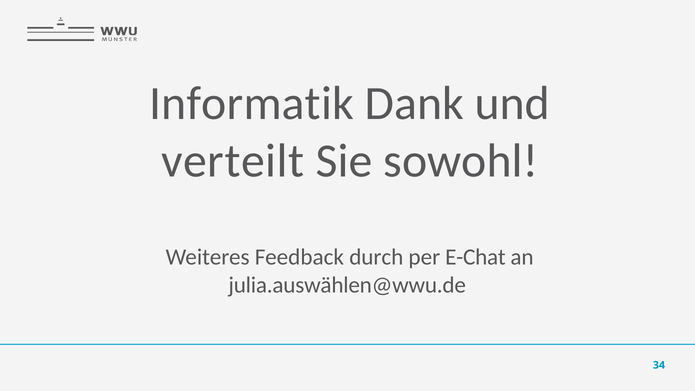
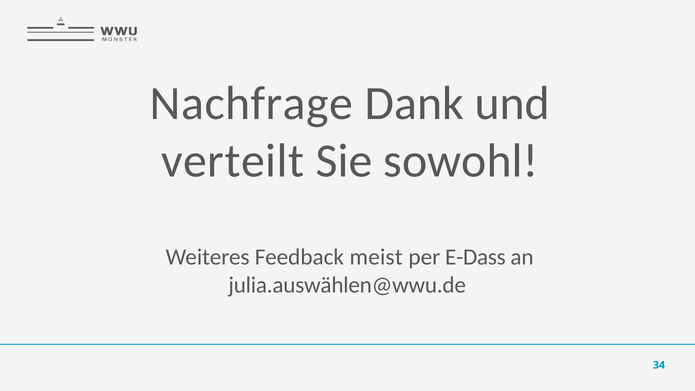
Informatik: Informatik -> Nachfrage
durch: durch -> meist
E-Chat: E-Chat -> E-Dass
